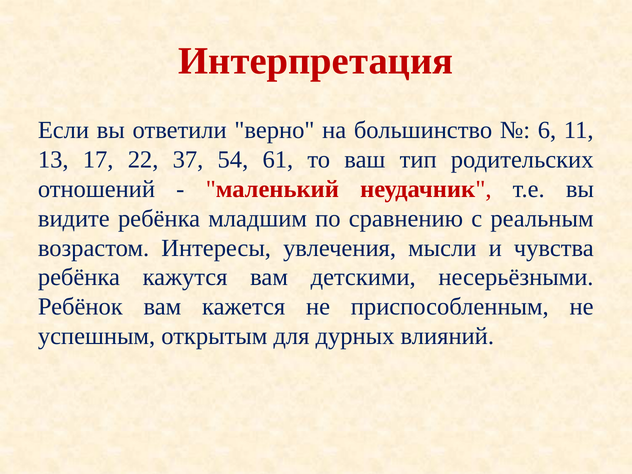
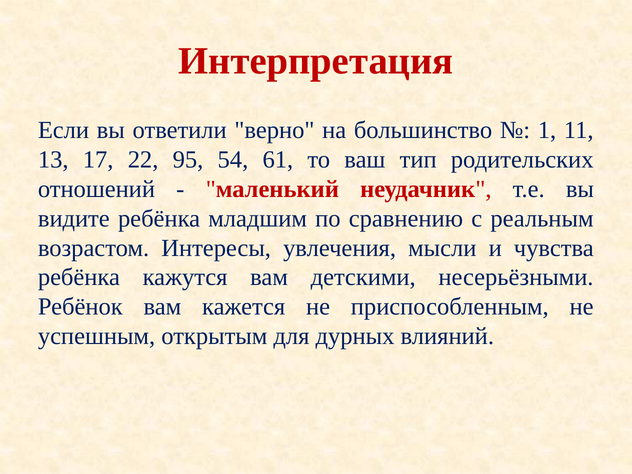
6: 6 -> 1
37: 37 -> 95
